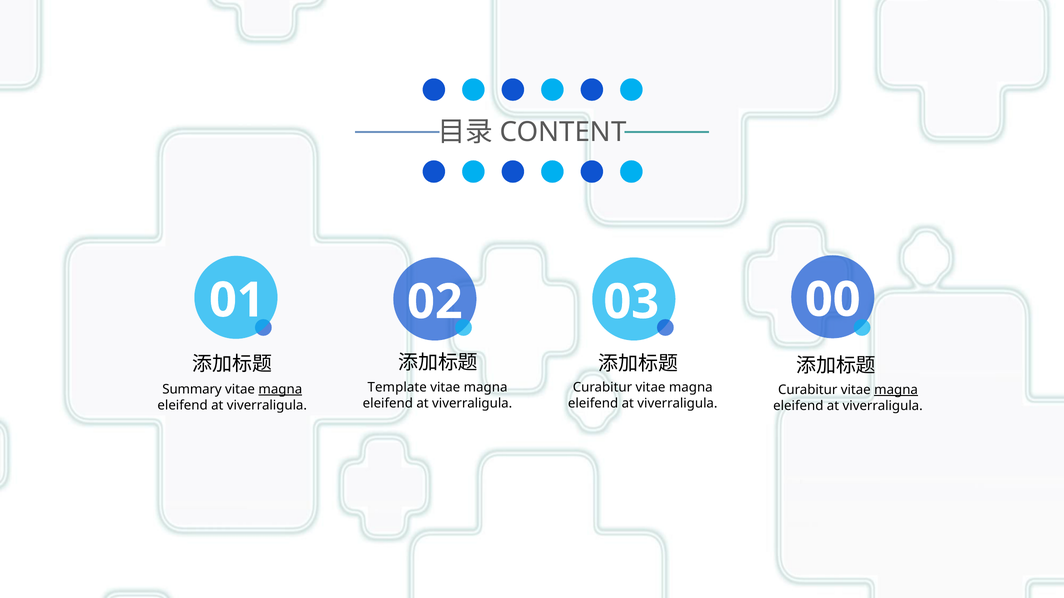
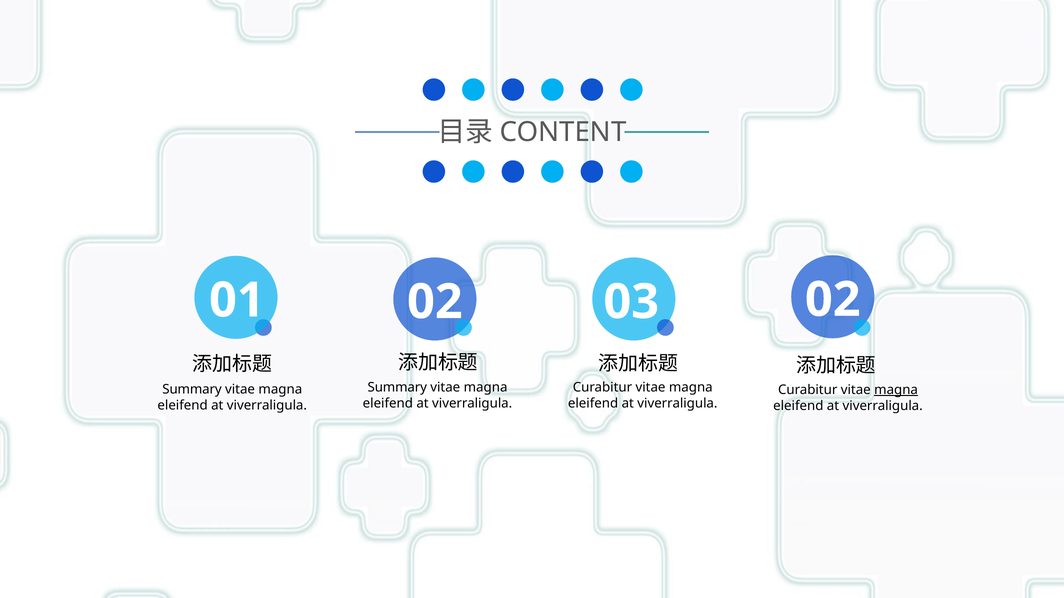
03 00: 00 -> 02
Template at (397, 388): Template -> Summary
magna at (280, 390) underline: present -> none
